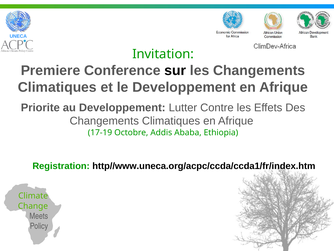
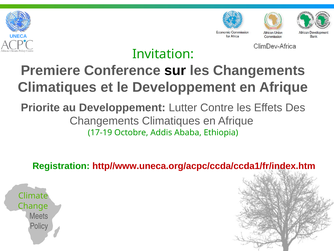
http//www.uneca.org/acpc/ccda/ccda1/fr/index.htm colour: black -> red
